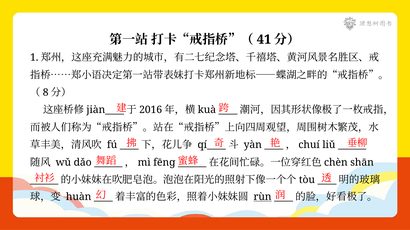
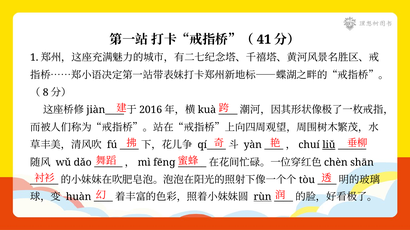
liǔ underline: none -> present
